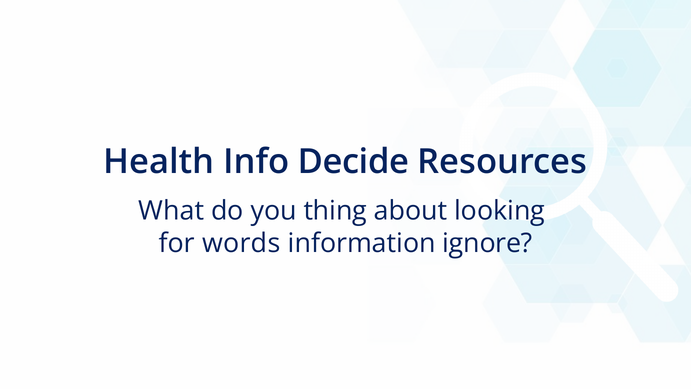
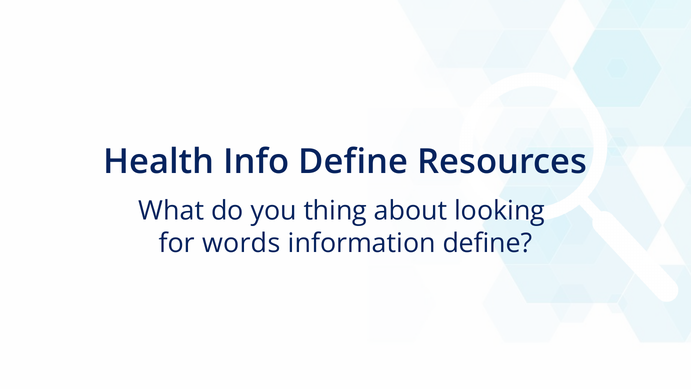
Info Decide: Decide -> Define
information ignore: ignore -> define
